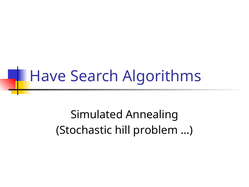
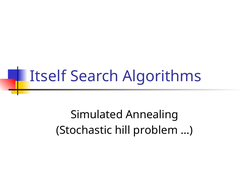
Have: Have -> Itself
